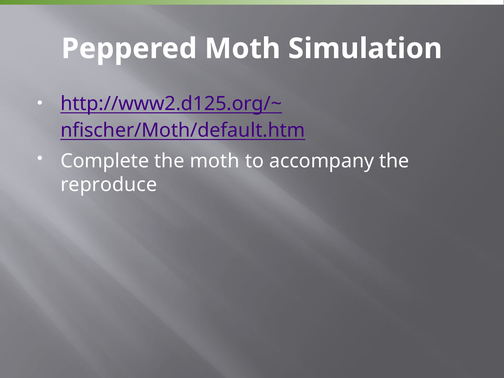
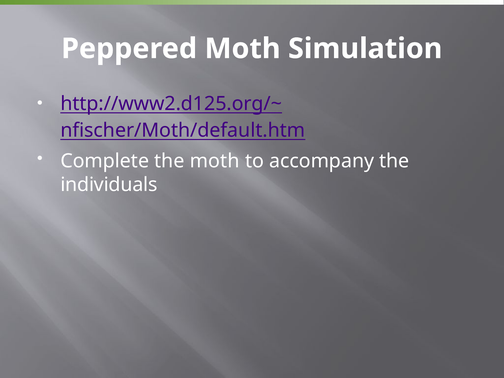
reproduce: reproduce -> individuals
